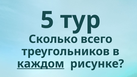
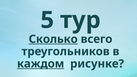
Сколько underline: none -> present
